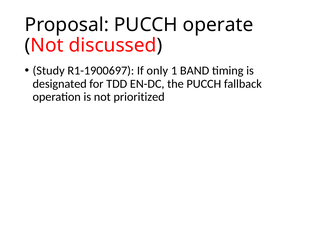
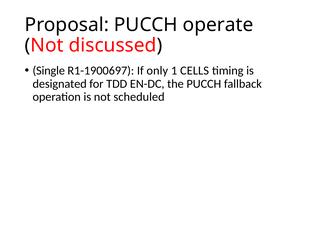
Study: Study -> Single
BAND: BAND -> CELLS
prioritized: prioritized -> scheduled
